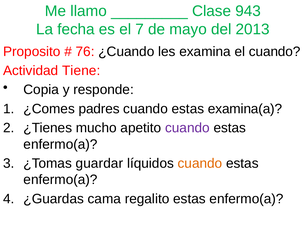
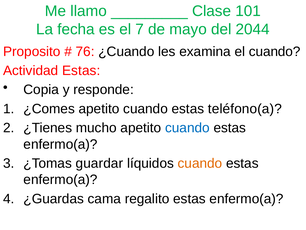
943: 943 -> 101
2013: 2013 -> 2044
Actividad Tiene: Tiene -> Estas
¿Comes padres: padres -> apetito
examina(a: examina(a -> teléfono(a
cuando at (187, 128) colour: purple -> blue
